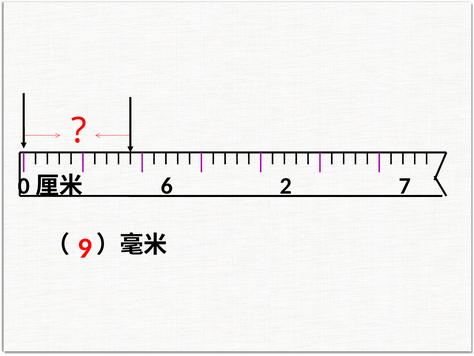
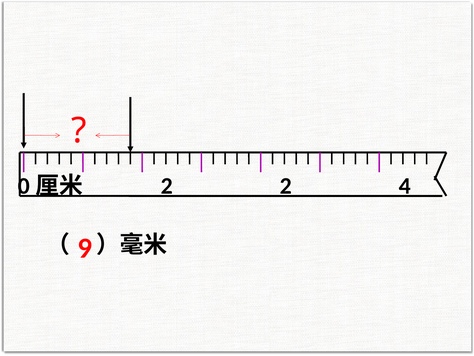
6 at (167, 186): 6 -> 2
7: 7 -> 4
